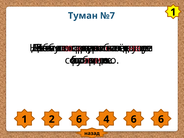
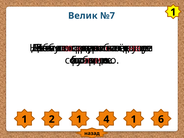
Туман: Туман -> Велик
2 6: 6 -> 1
4 6: 6 -> 1
